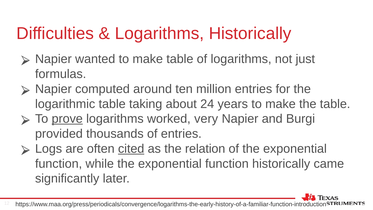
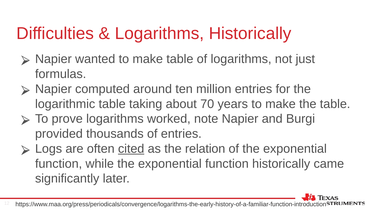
24: 24 -> 70
prove underline: present -> none
very: very -> note
